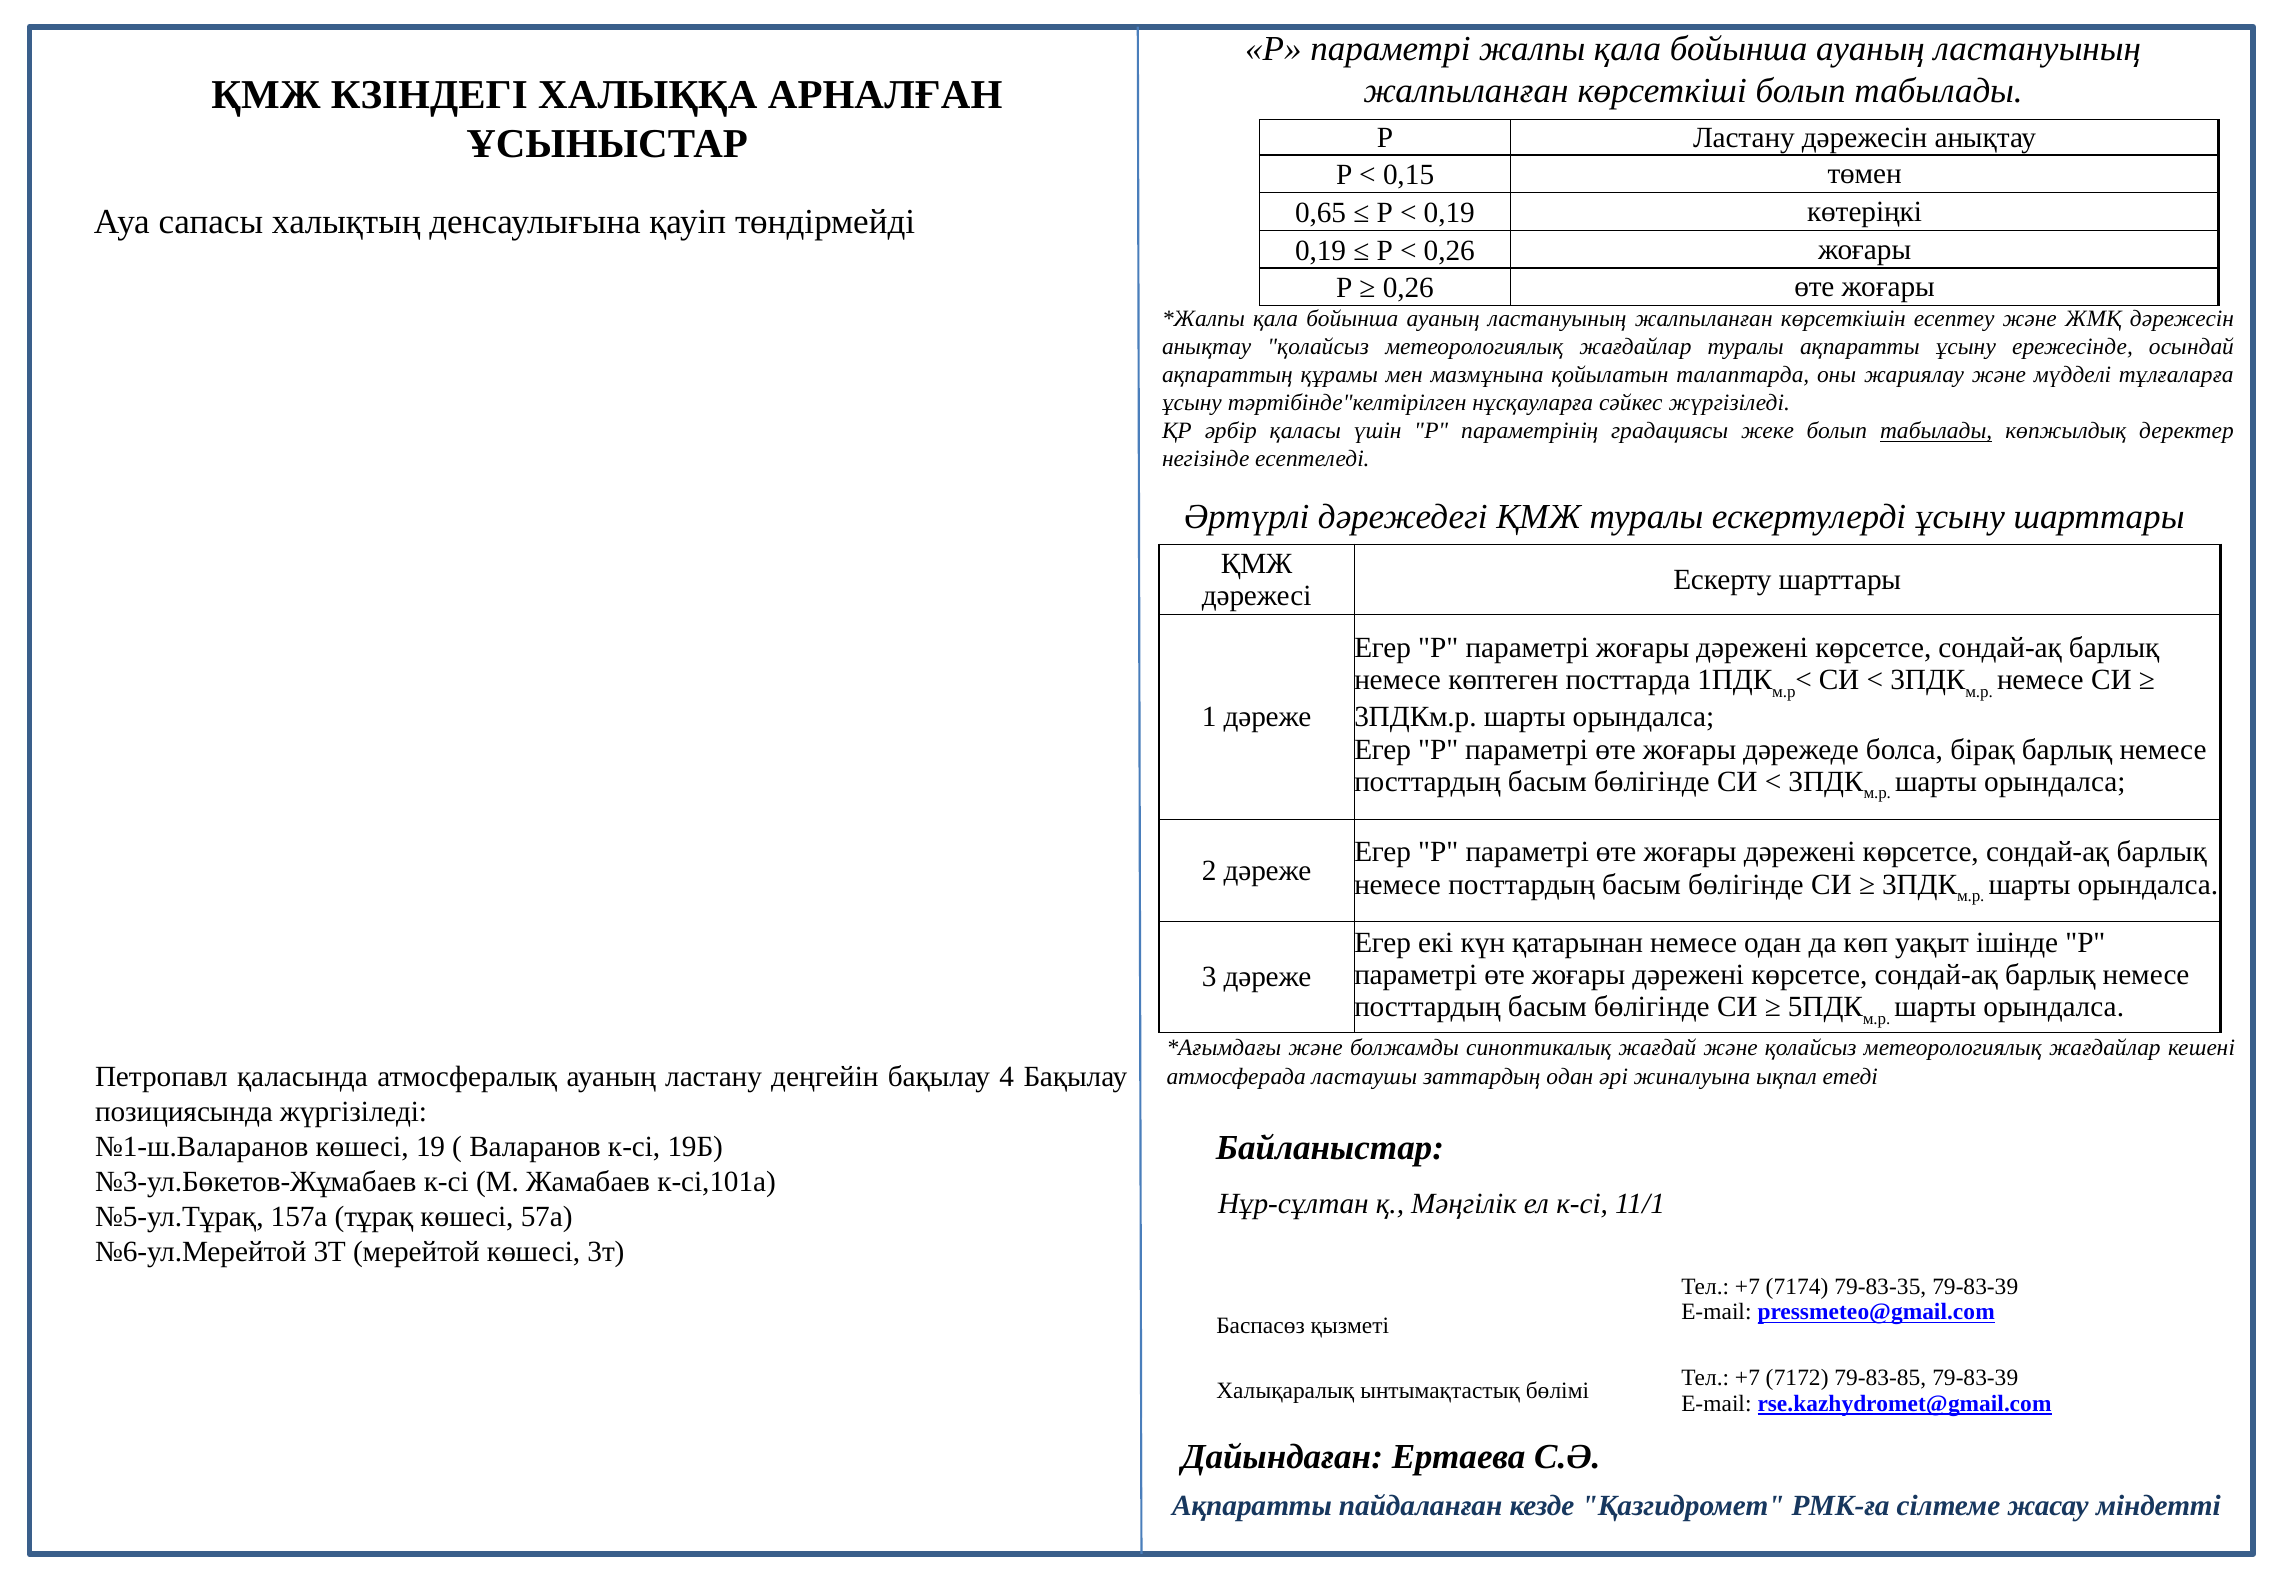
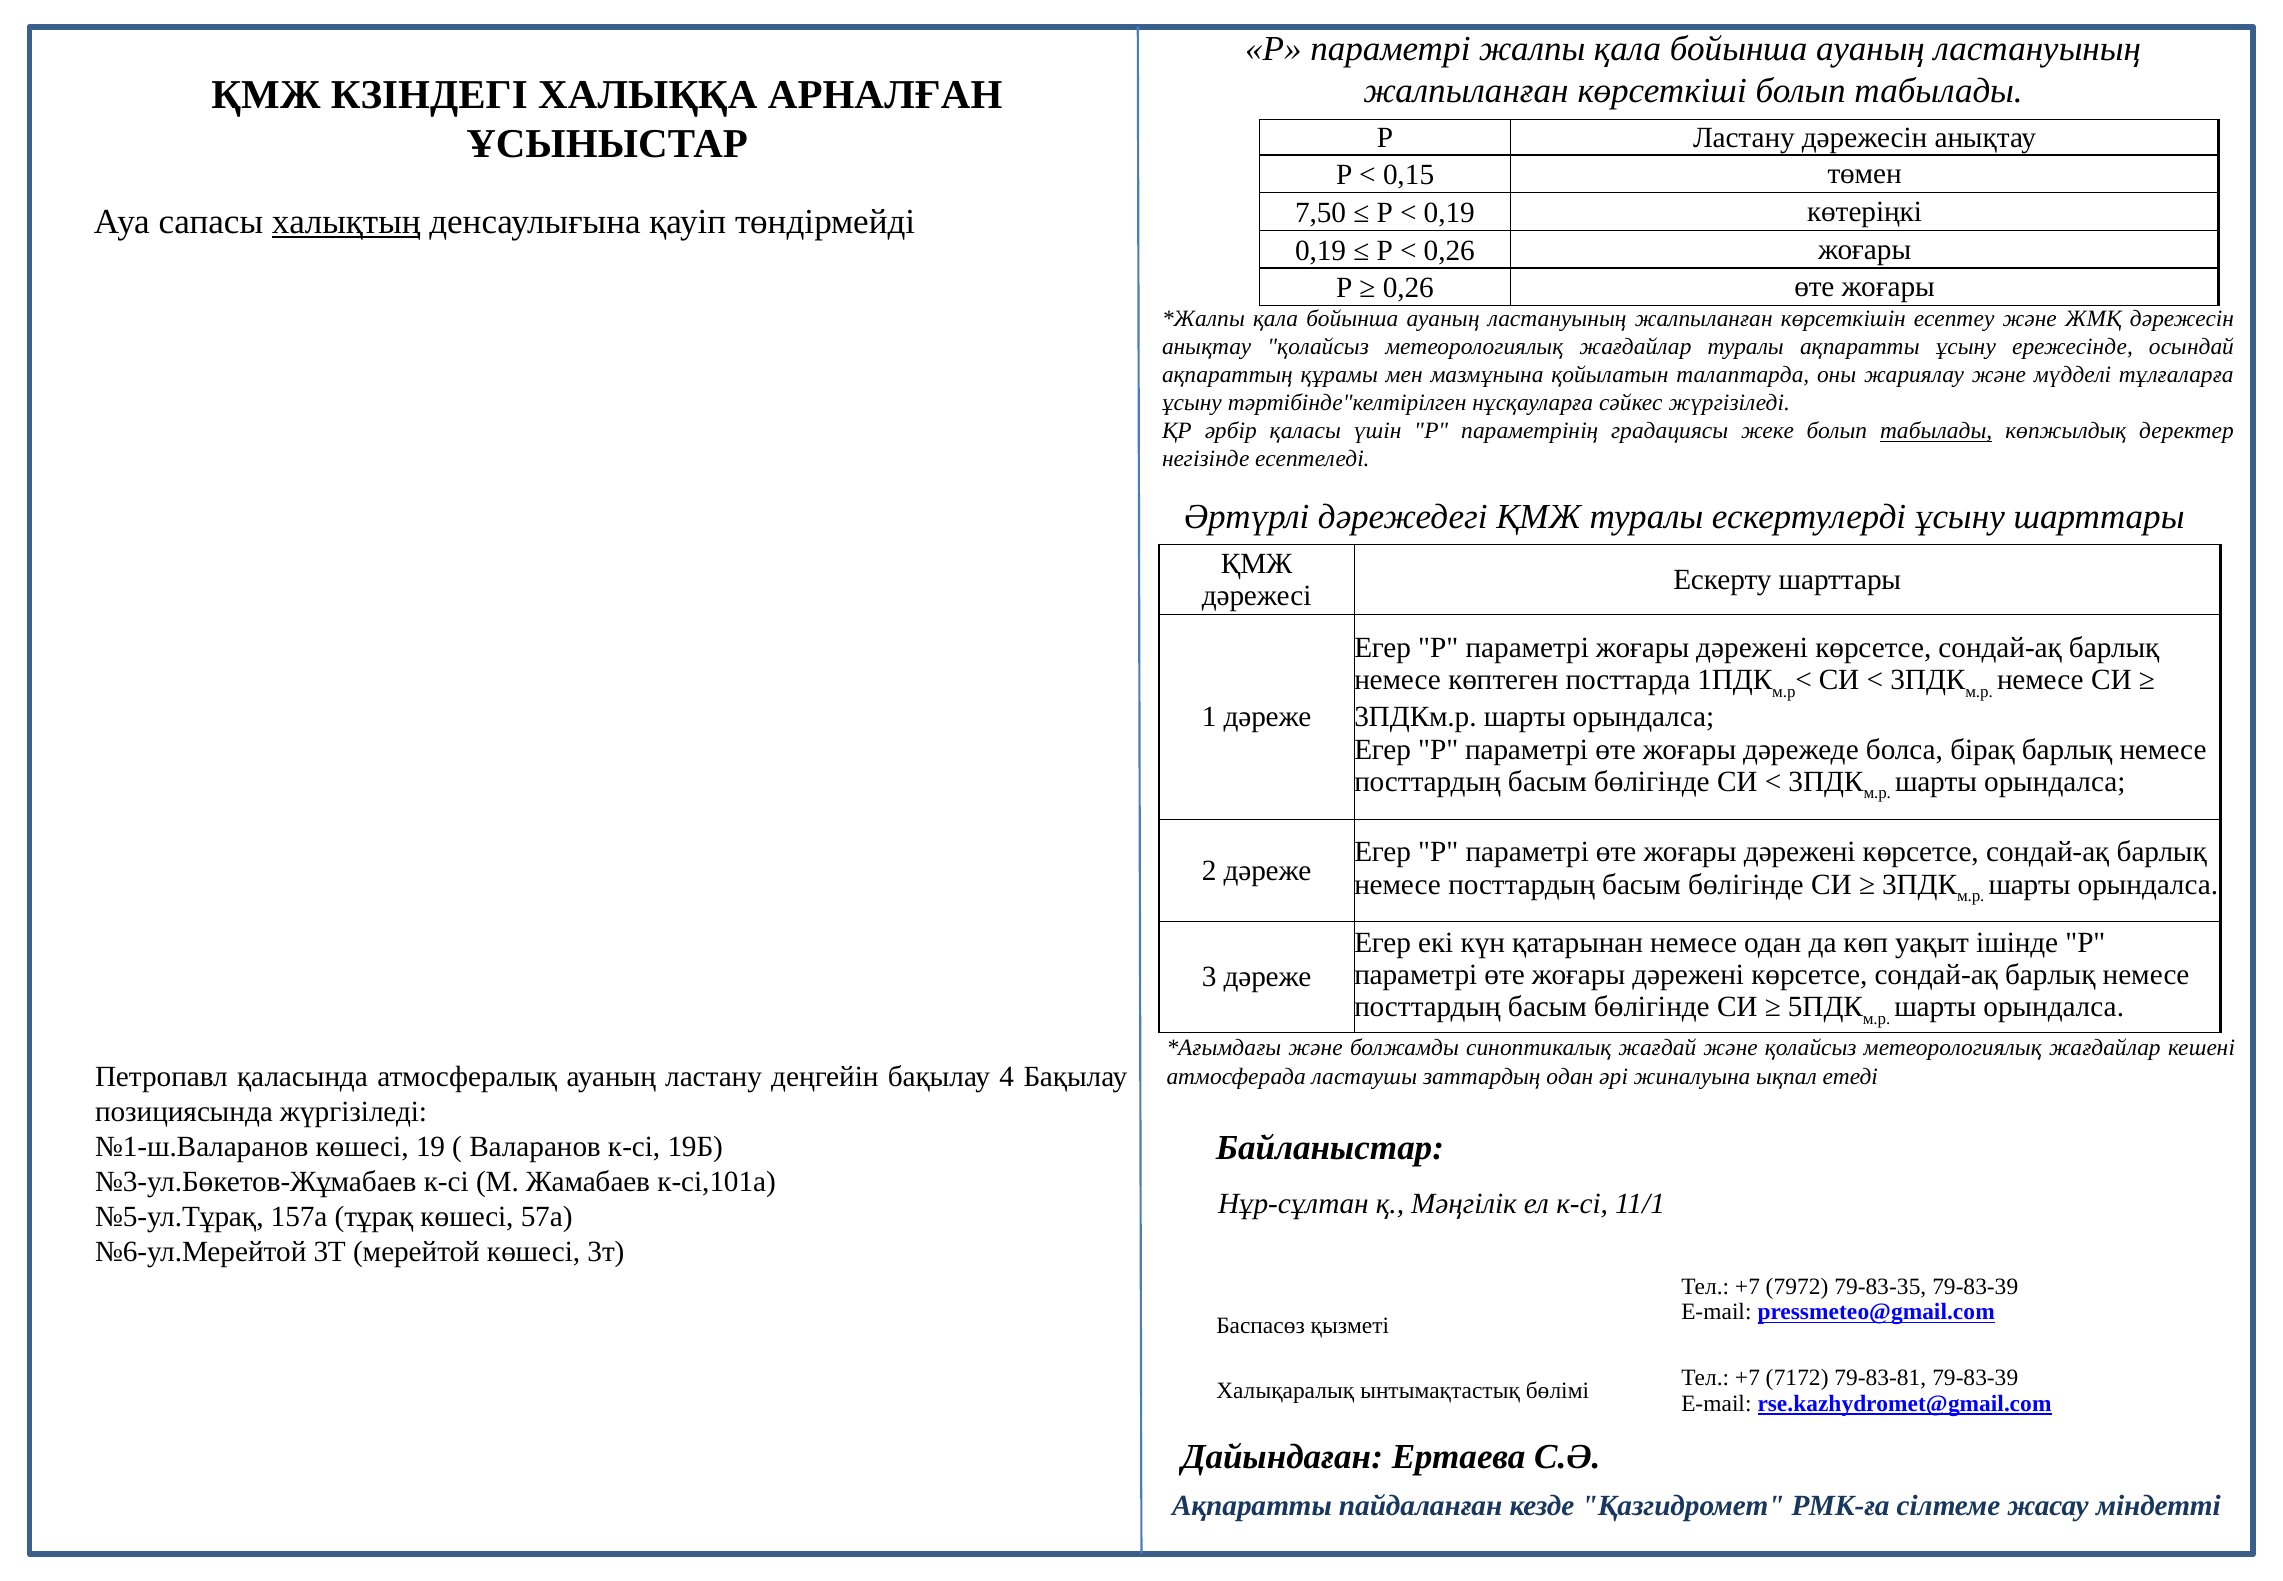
0,65: 0,65 -> 7,50
халықтың underline: none -> present
7174: 7174 -> 7972
79-83-85: 79-83-85 -> 79-83-81
